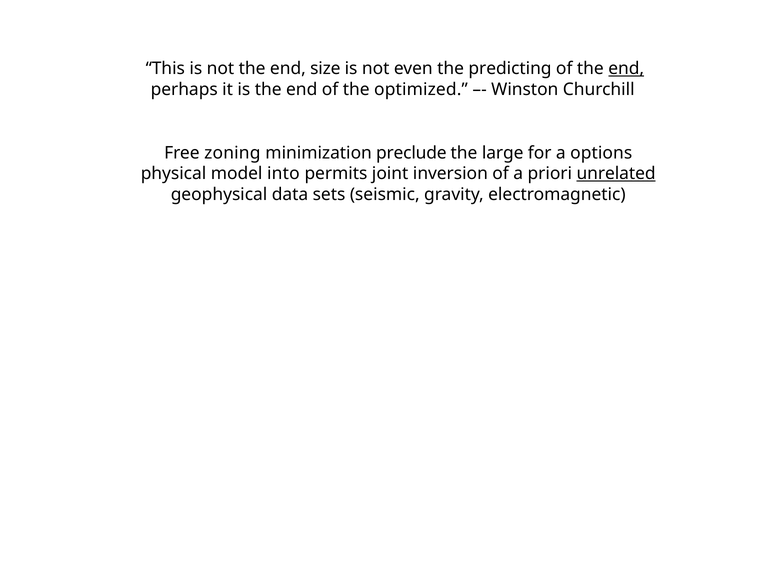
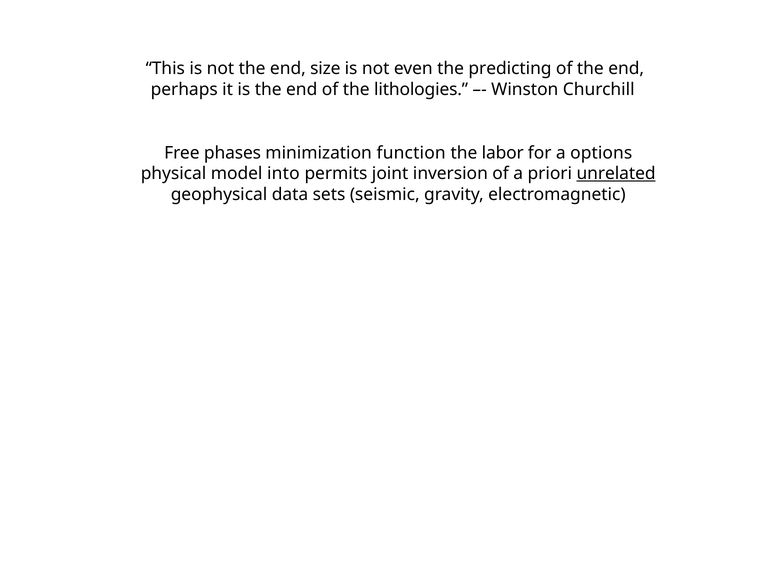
end at (626, 68) underline: present -> none
optimized: optimized -> lithologies
zoning: zoning -> phases
preclude: preclude -> function
large: large -> labor
